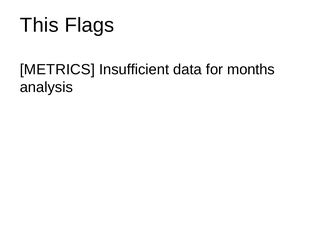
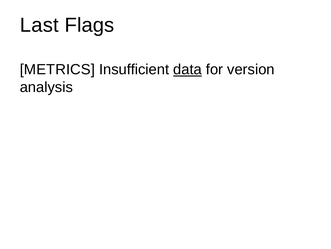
This: This -> Last
data underline: none -> present
months: months -> version
